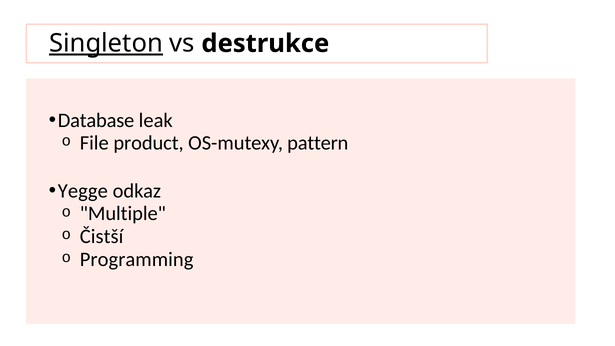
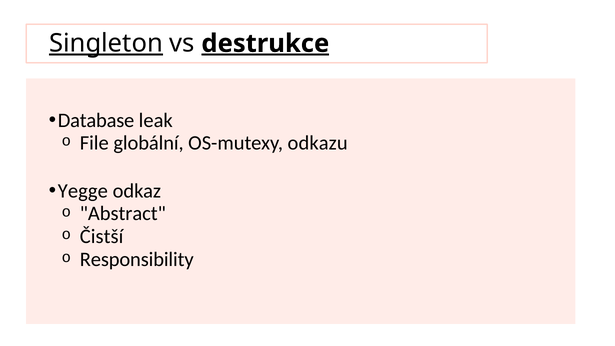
destrukce underline: none -> present
product: product -> globální
pattern: pattern -> odkazu
Multiple: Multiple -> Abstract
Programming: Programming -> Responsibility
